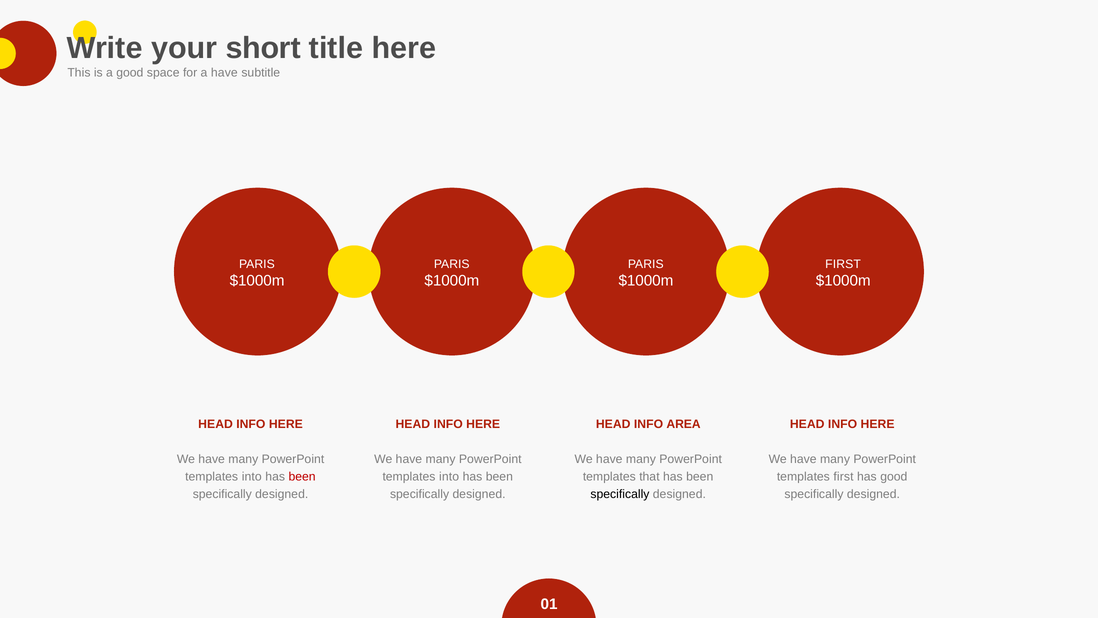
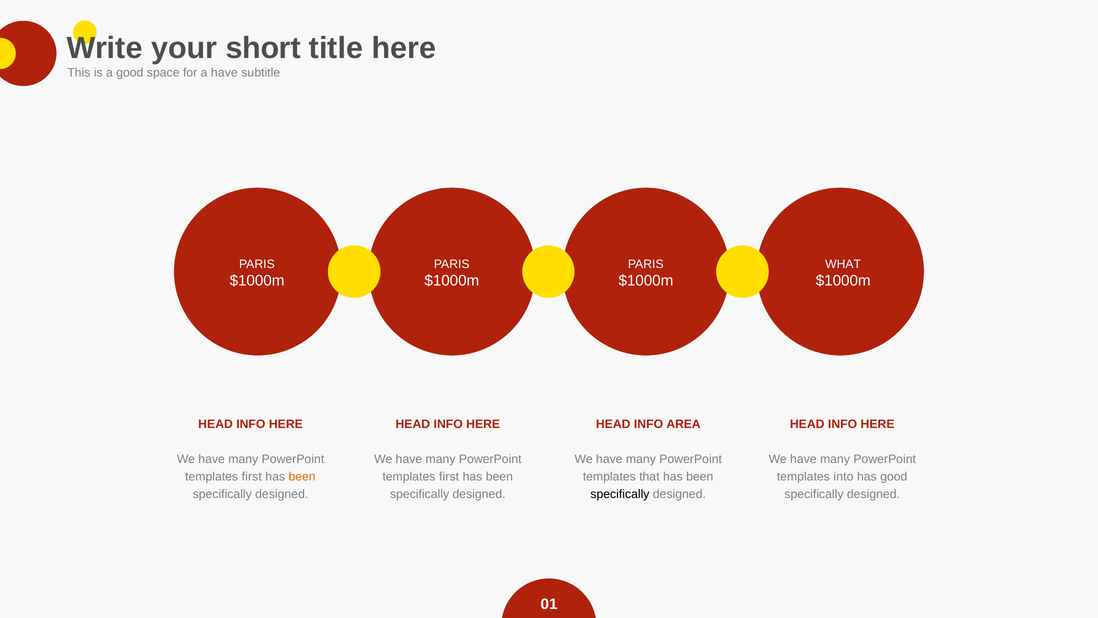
FIRST at (843, 264): FIRST -> WHAT
into at (252, 476): into -> first
been at (302, 476) colour: red -> orange
into at (449, 476): into -> first
templates first: first -> into
